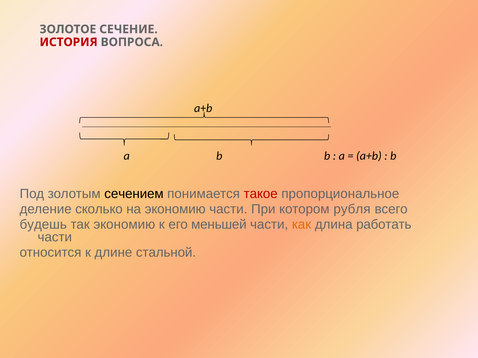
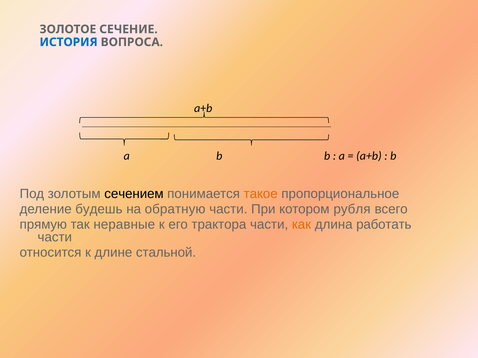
ИСТОРИЯ colour: red -> blue
такое colour: red -> orange
сколько: сколько -> будешь
на экономию: экономию -> обратную
будешь: будешь -> прямую
так экономию: экономию -> неравные
меньшей: меньшей -> трактора
